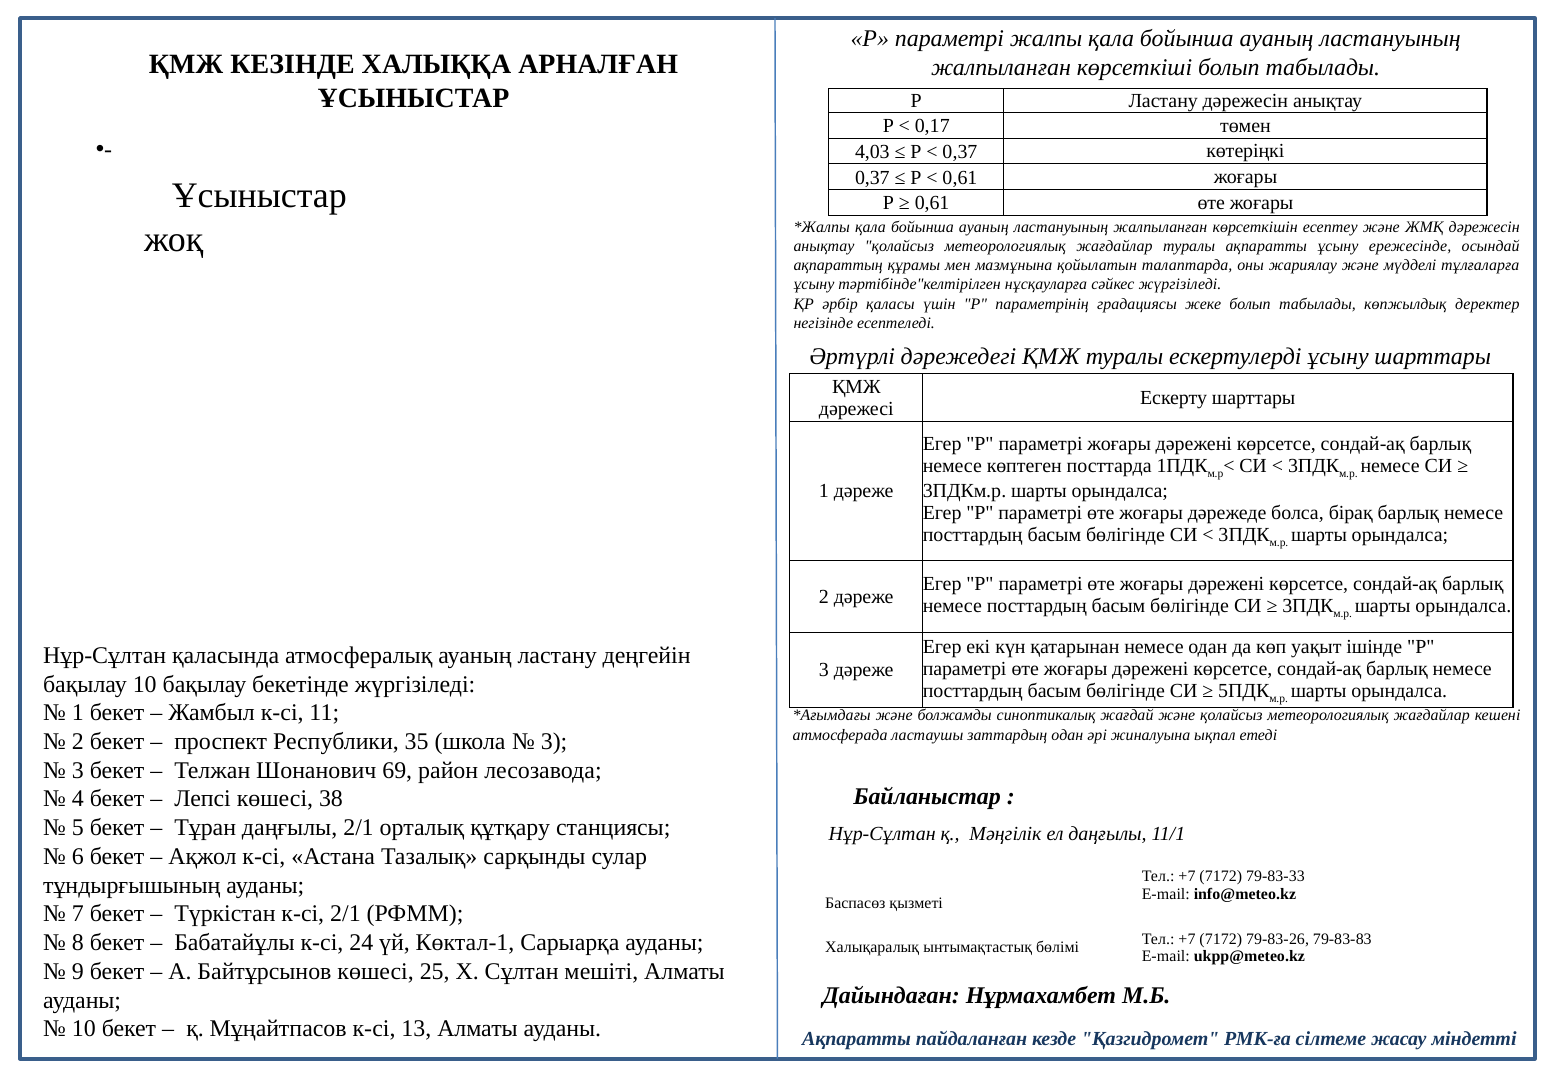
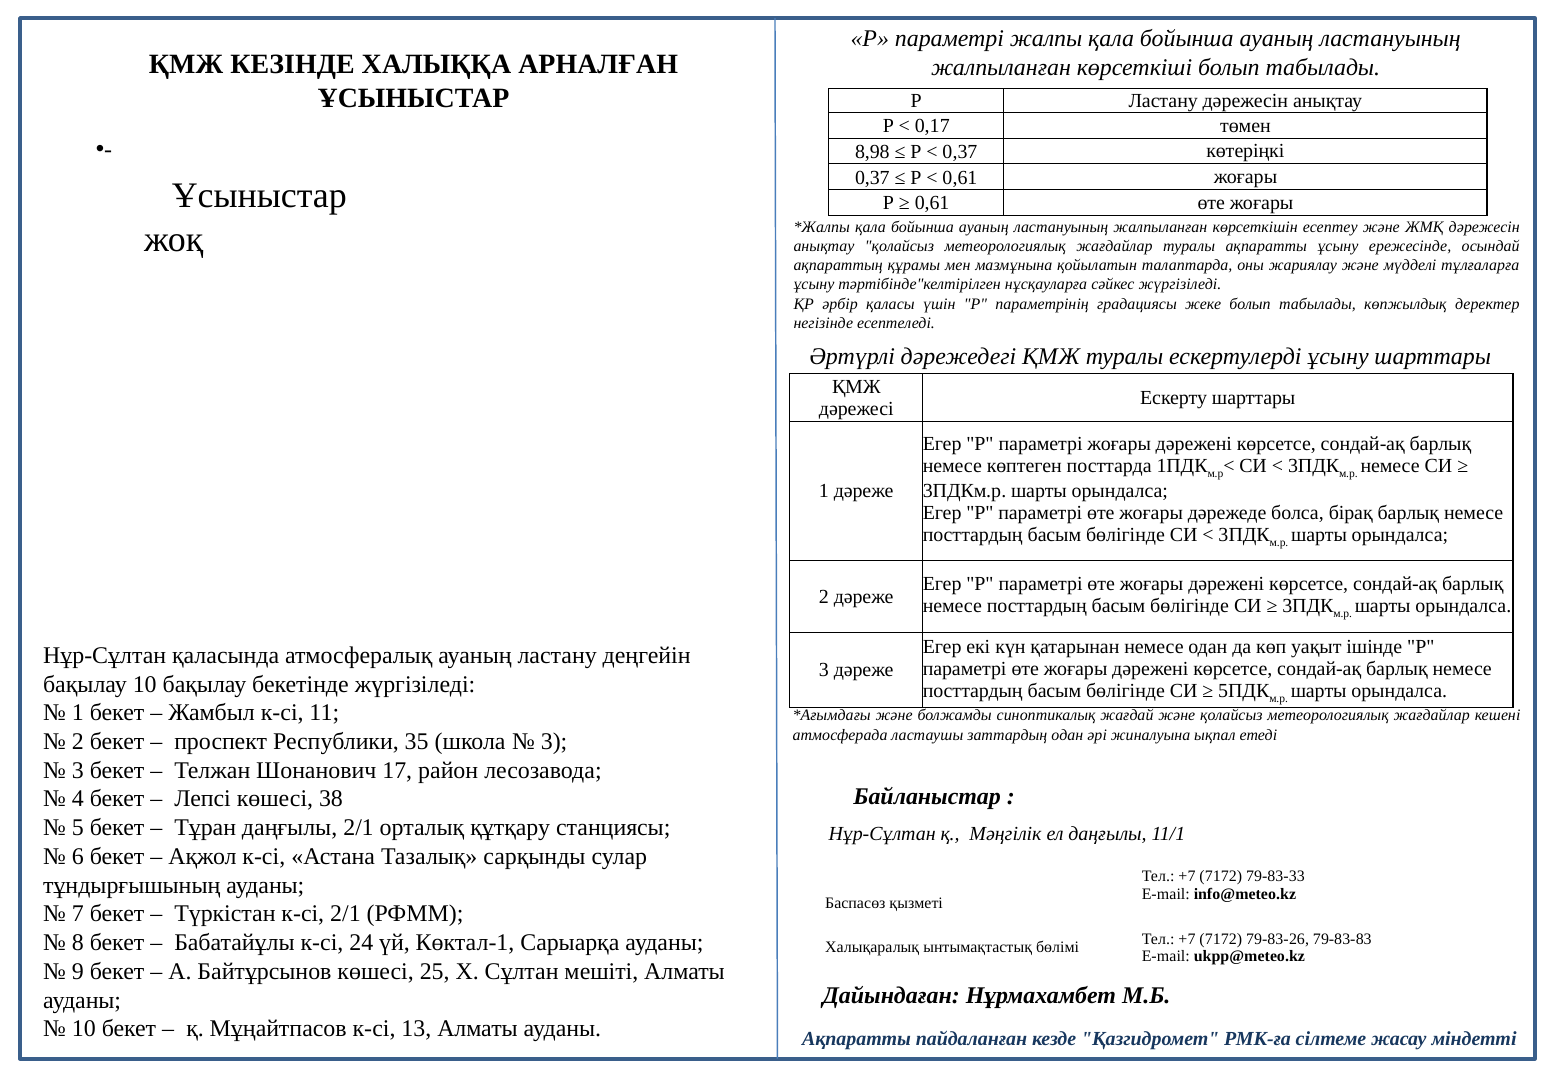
4,03: 4,03 -> 8,98
69: 69 -> 17
